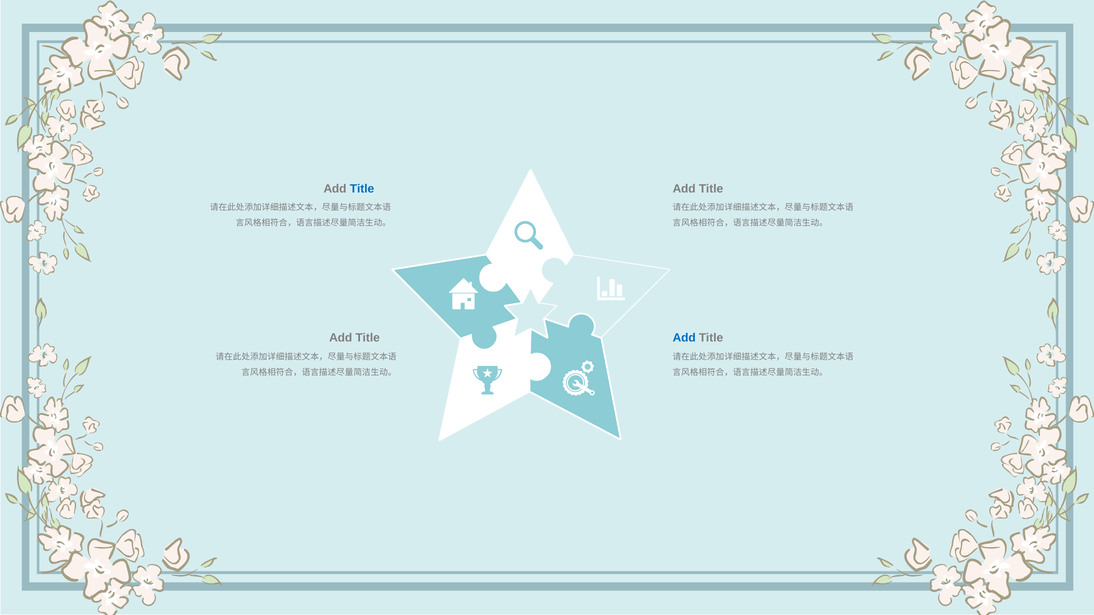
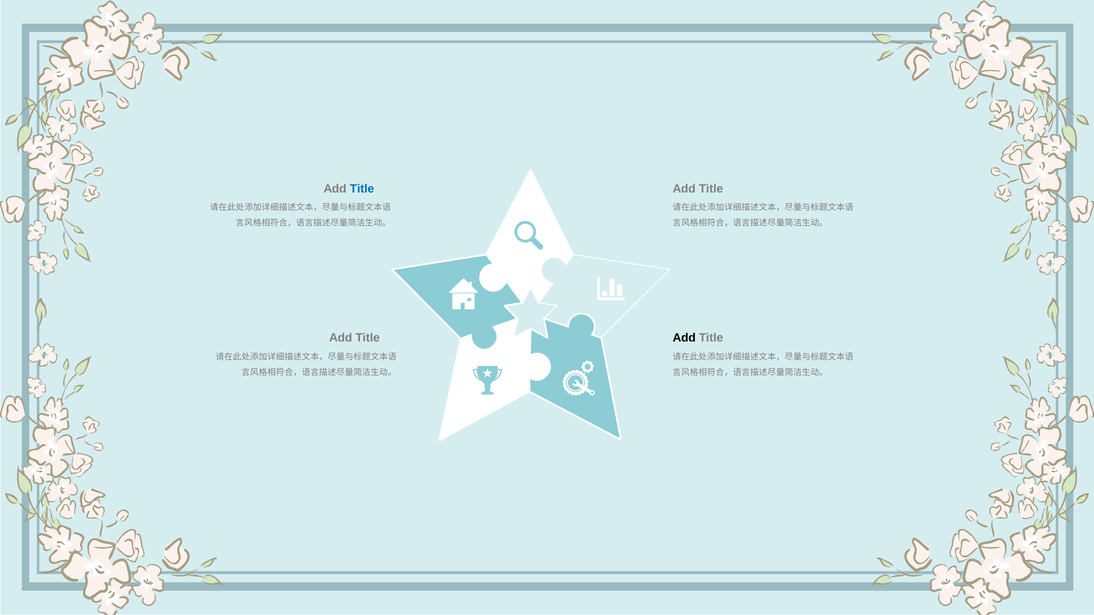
Add at (684, 338) colour: blue -> black
